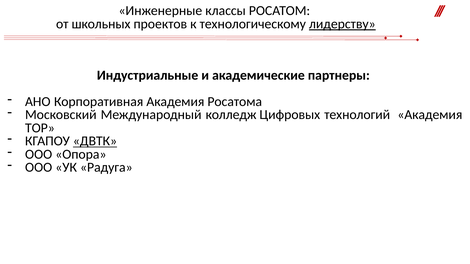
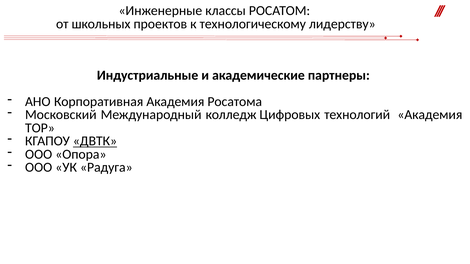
лидерству underline: present -> none
